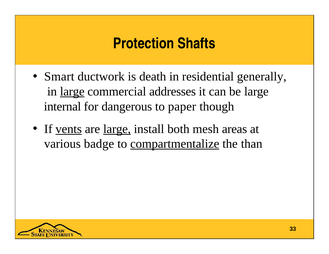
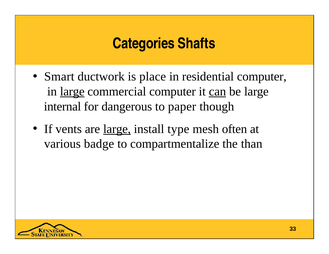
Protection: Protection -> Categories
death: death -> place
residential generally: generally -> computer
commercial addresses: addresses -> computer
can underline: none -> present
vents underline: present -> none
both: both -> type
areas: areas -> often
compartmentalize underline: present -> none
